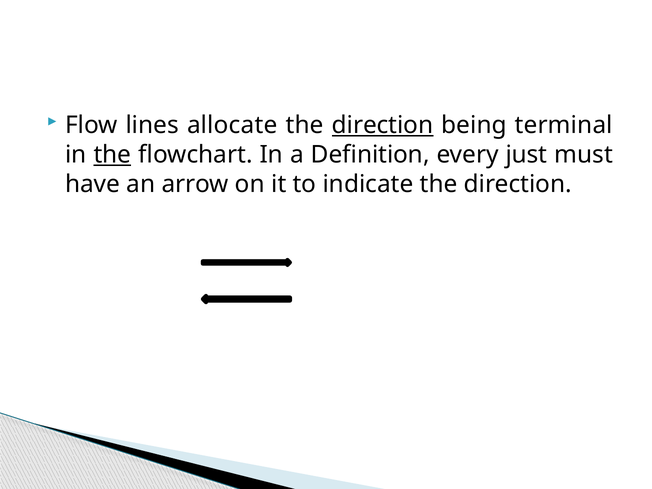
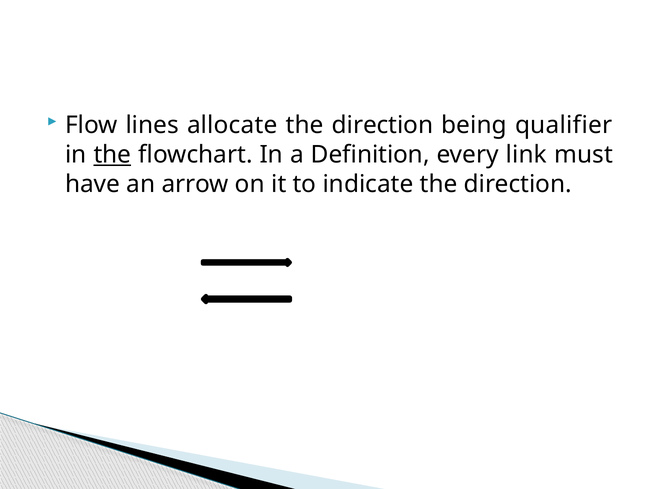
direction at (383, 125) underline: present -> none
terminal: terminal -> qualifier
just: just -> link
